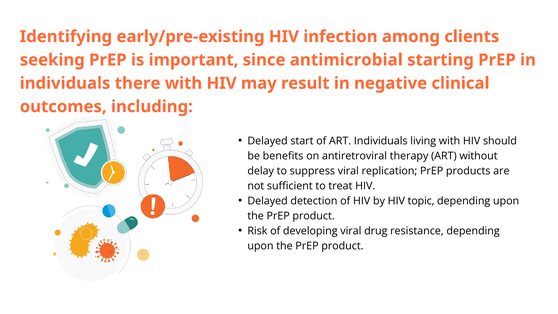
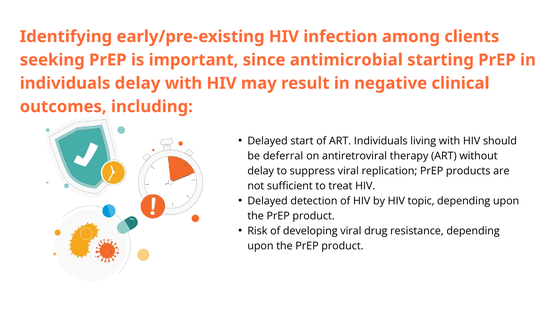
individuals there: there -> delay
benefits: benefits -> deferral
